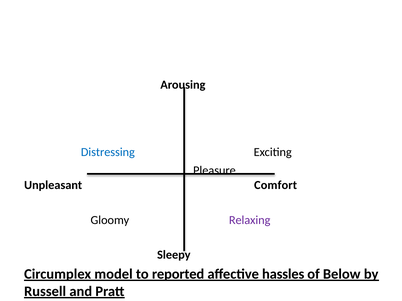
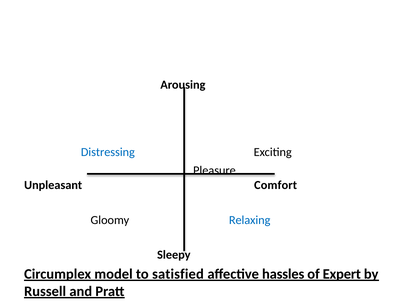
Relaxing colour: purple -> blue
reported: reported -> satisfied
Below: Below -> Expert
